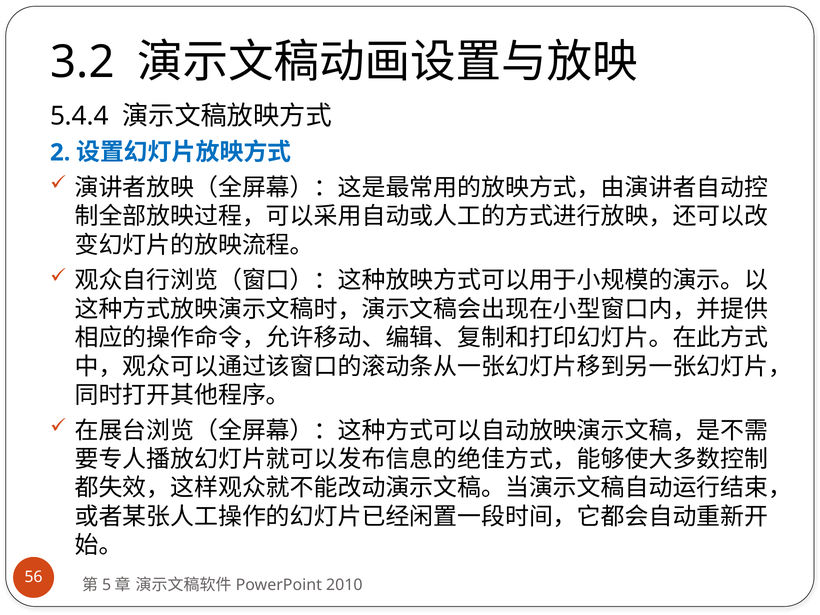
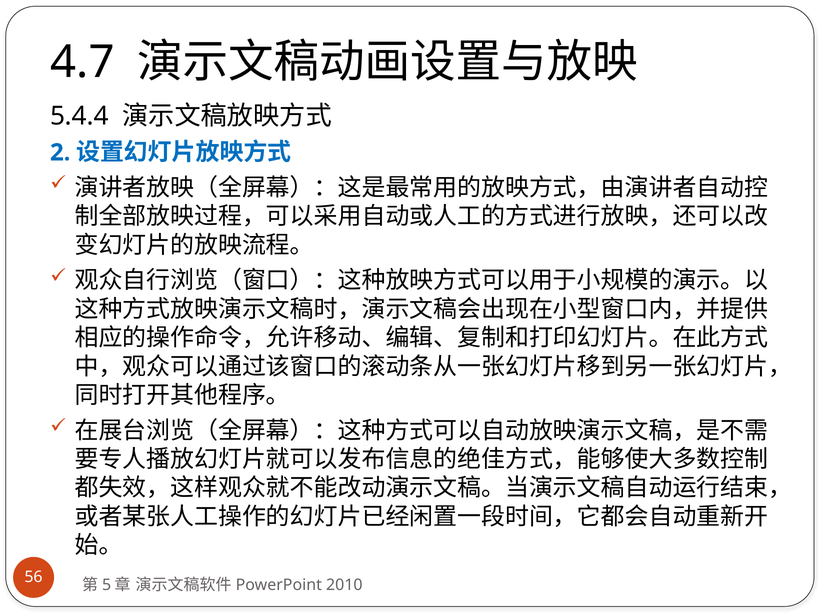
3.2: 3.2 -> 4.7
